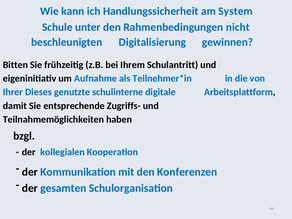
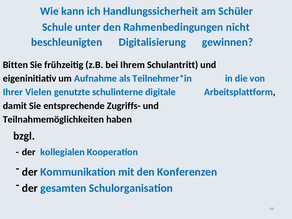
System: System -> Schüler
Dieses: Dieses -> Vielen
